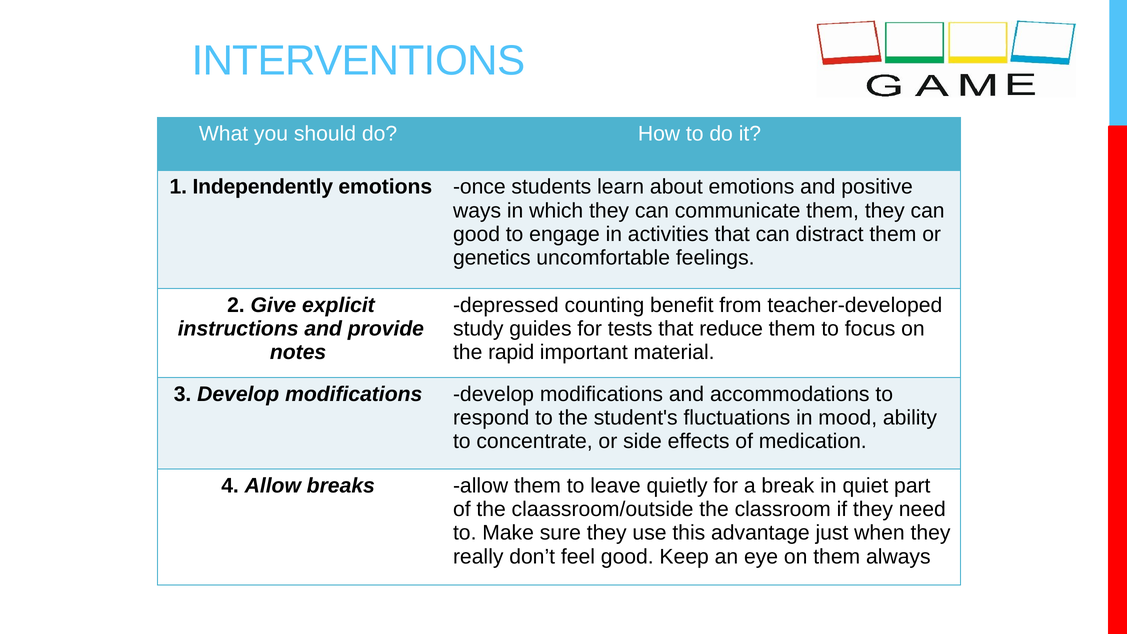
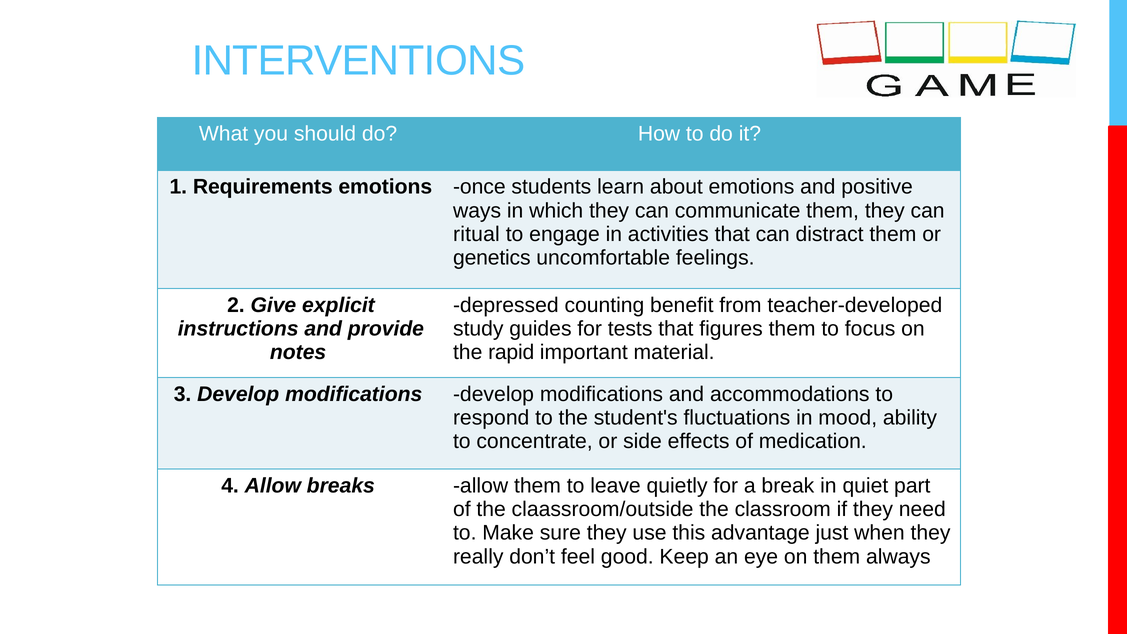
Independently: Independently -> Requirements
good at (477, 234): good -> ritual
reduce: reduce -> figures
